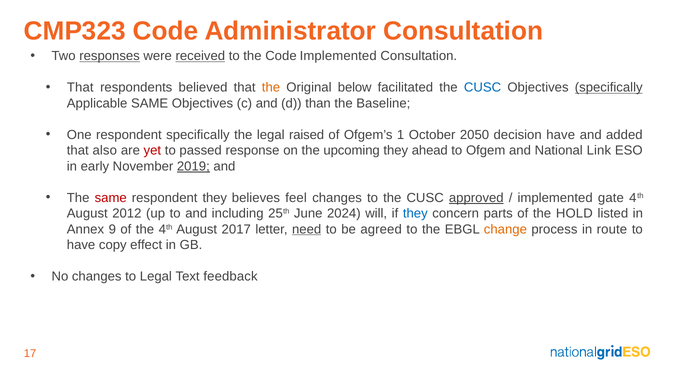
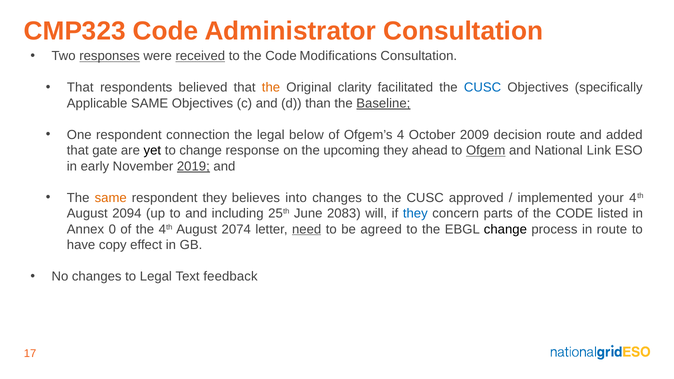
Code Implemented: Implemented -> Modifications
below: below -> clarity
specifically at (609, 88) underline: present -> none
Baseline underline: none -> present
respondent specifically: specifically -> connection
raised: raised -> below
1: 1 -> 4
2050: 2050 -> 2009
decision have: have -> route
also: also -> gate
yet colour: red -> black
to passed: passed -> change
Ofgem underline: none -> present
same at (111, 198) colour: red -> orange
feel: feel -> into
approved underline: present -> none
gate: gate -> your
2012: 2012 -> 2094
2024: 2024 -> 2083
of the HOLD: HOLD -> CODE
9: 9 -> 0
2017: 2017 -> 2074
change at (505, 229) colour: orange -> black
